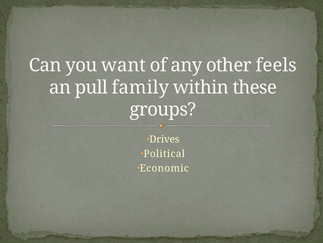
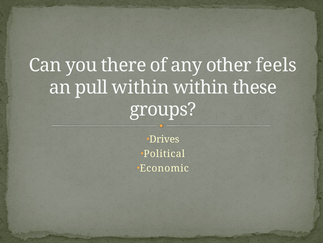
want: want -> there
pull family: family -> within
